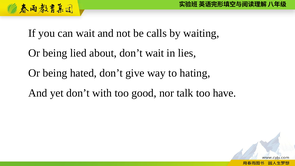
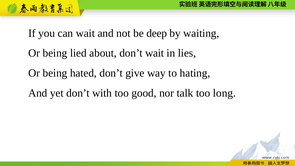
calls: calls -> deep
have: have -> long
